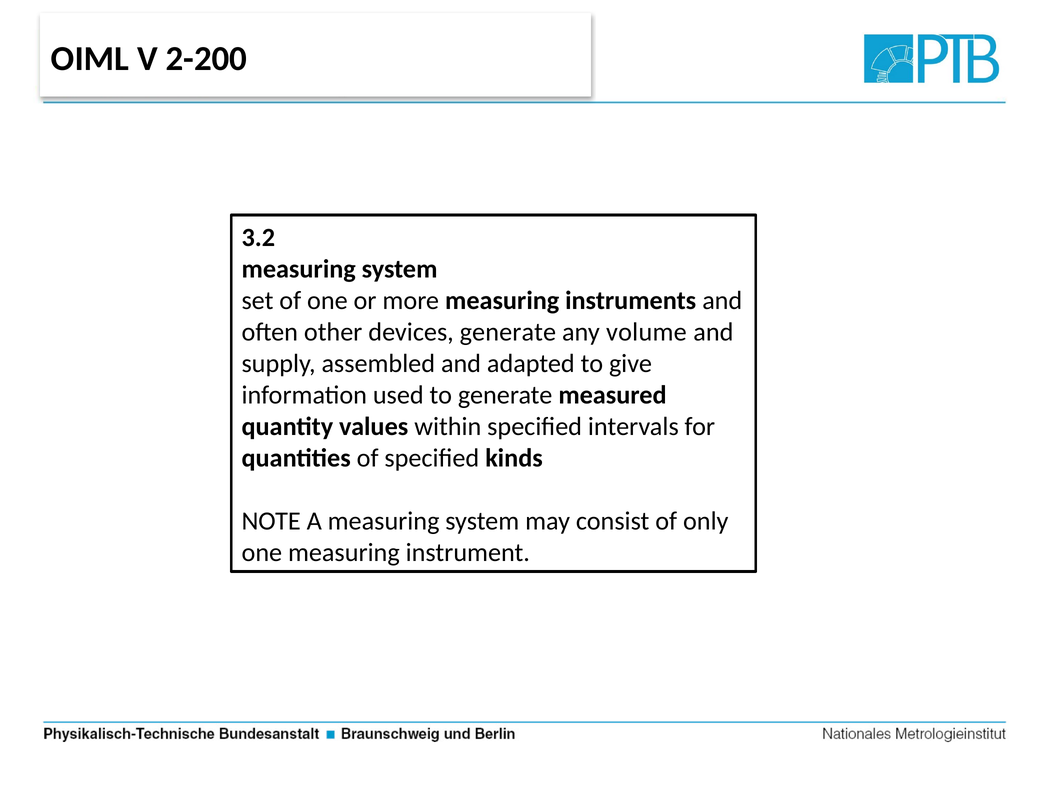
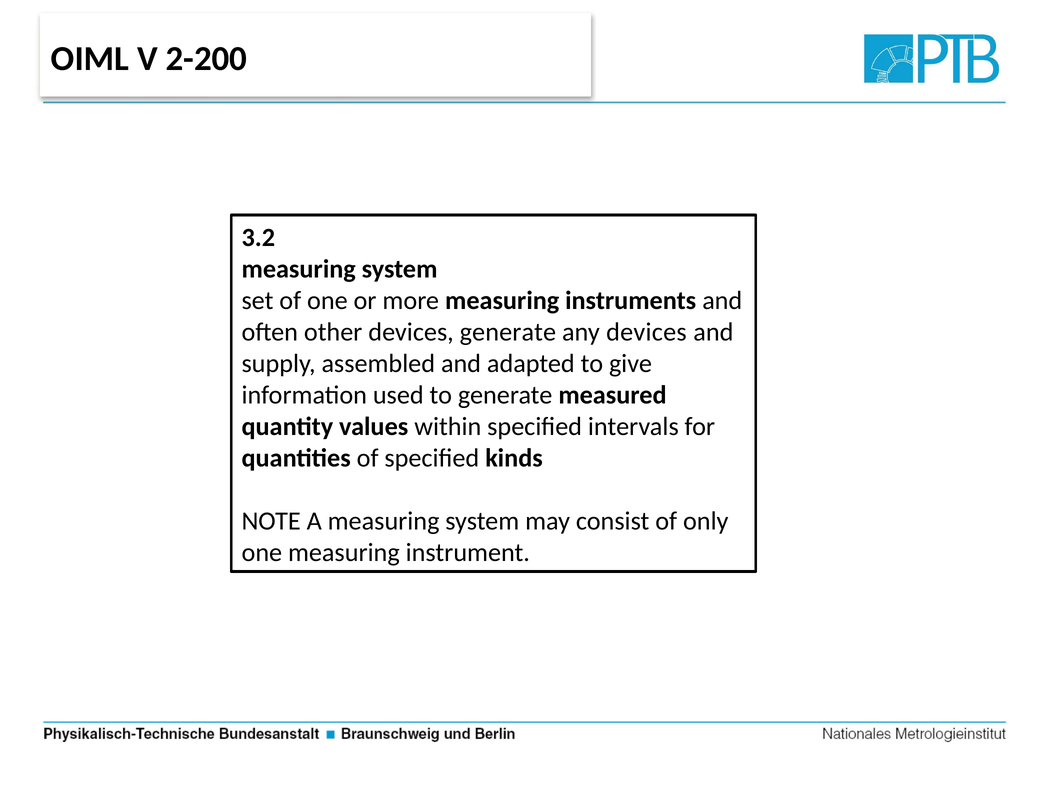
any volume: volume -> devices
